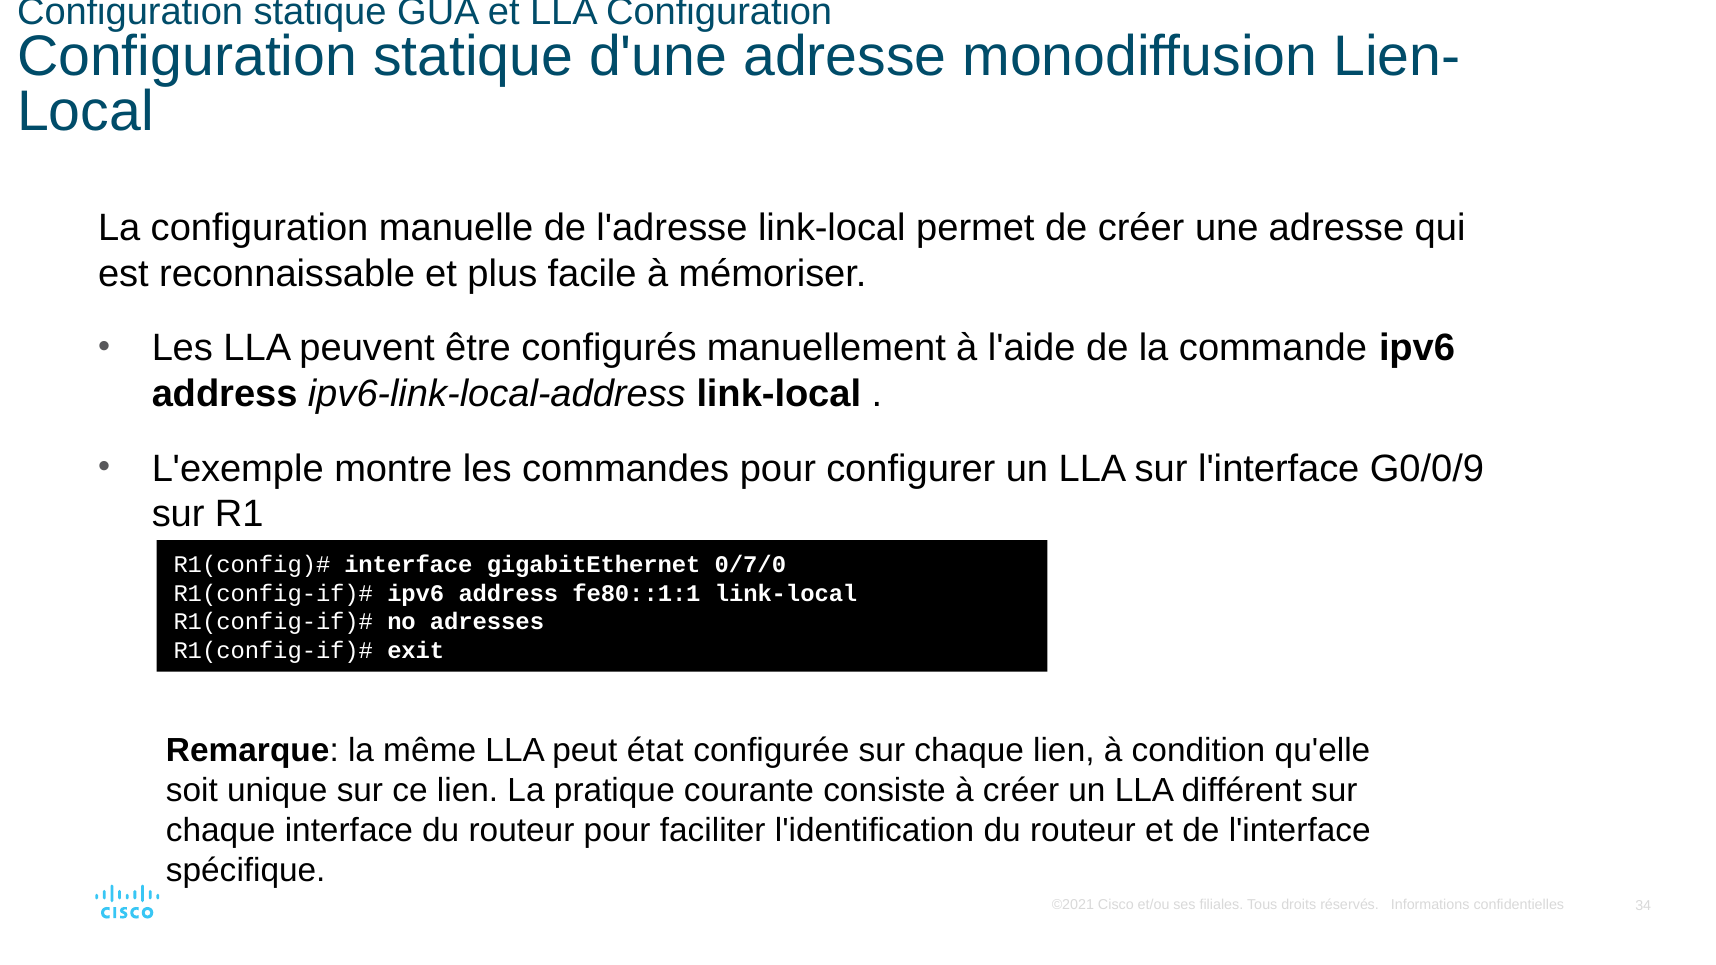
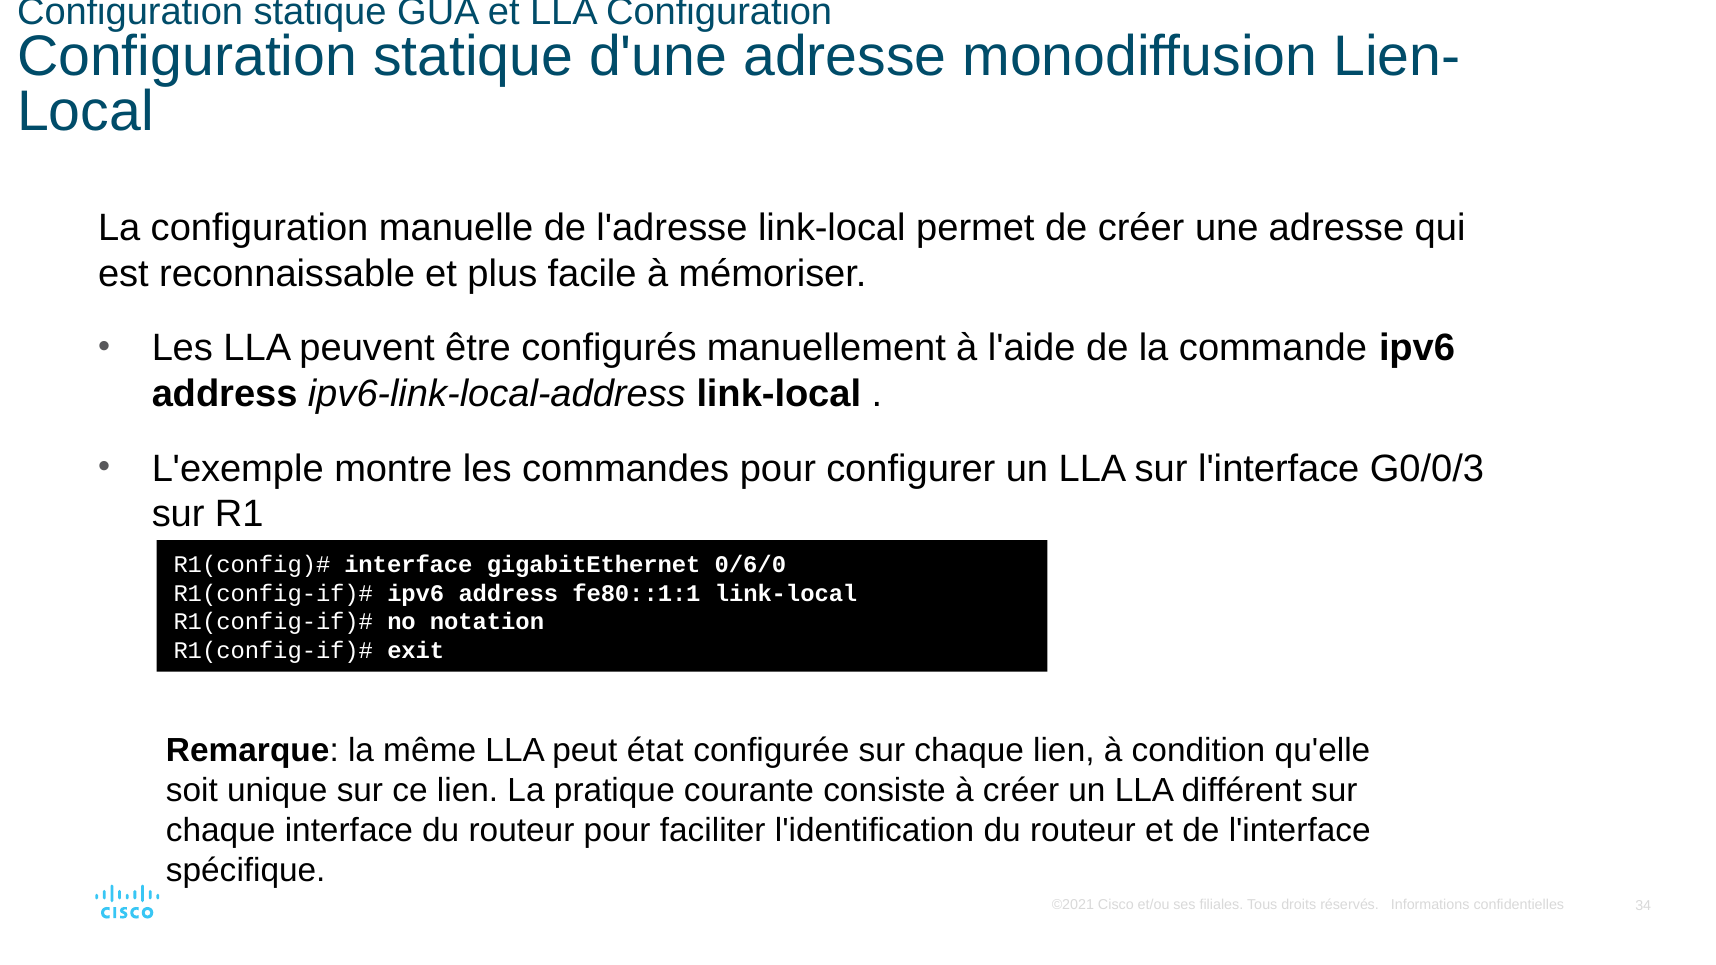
G0/0/9: G0/0/9 -> G0/0/3
0/7/0: 0/7/0 -> 0/6/0
adresses: adresses -> notation
